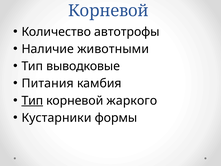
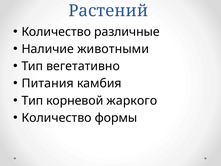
Корневой at (108, 11): Корневой -> Растений
автотрофы: автотрофы -> различные
выводковые: выводковые -> вегетативно
Тип at (32, 100) underline: present -> none
Кустарники at (57, 118): Кустарники -> Количество
